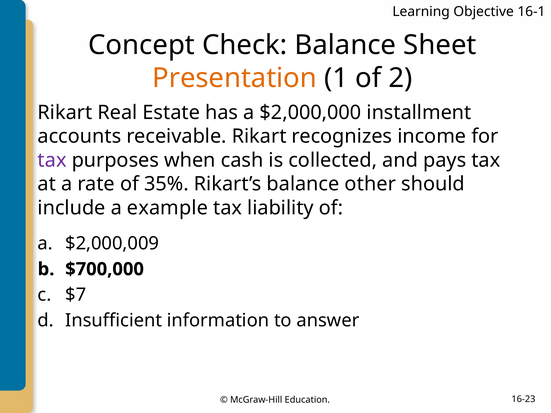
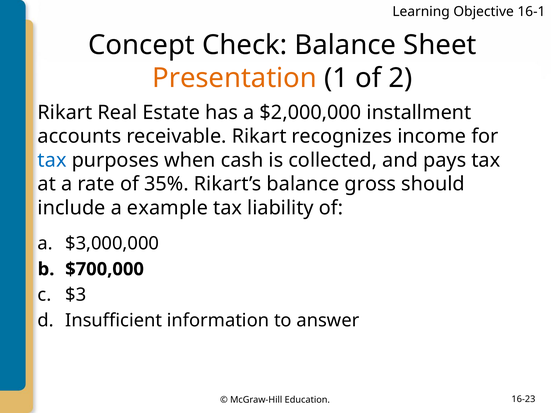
tax at (52, 160) colour: purple -> blue
other: other -> gross
$2,000,009: $2,000,009 -> $3,000,000
$7: $7 -> $3
